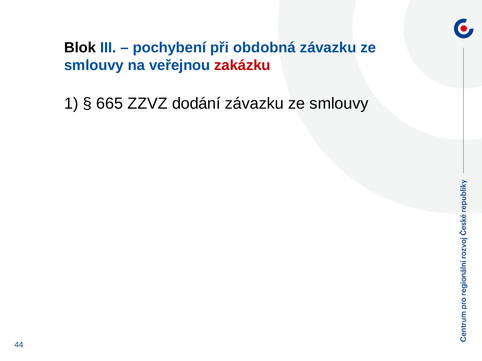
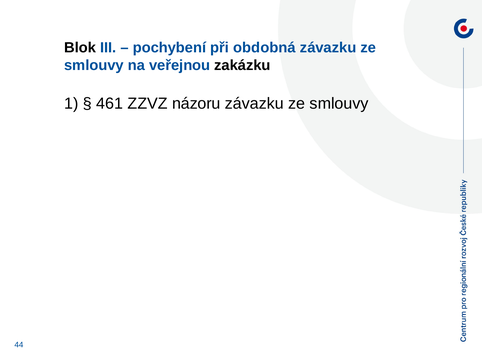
zakázku colour: red -> black
665: 665 -> 461
dodání: dodání -> názoru
